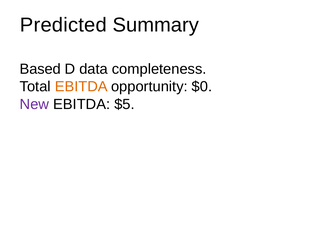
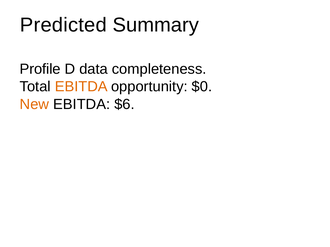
Based: Based -> Profile
New colour: purple -> orange
$5: $5 -> $6
